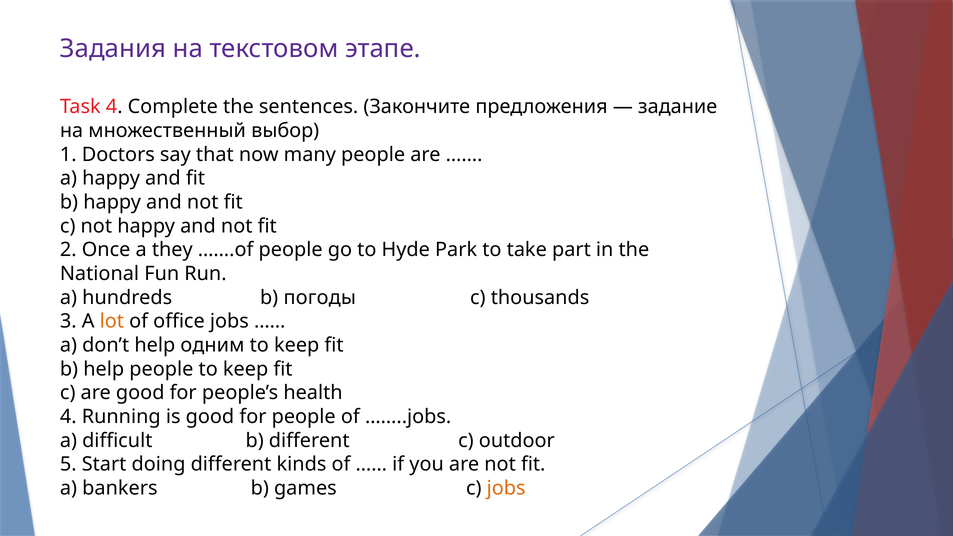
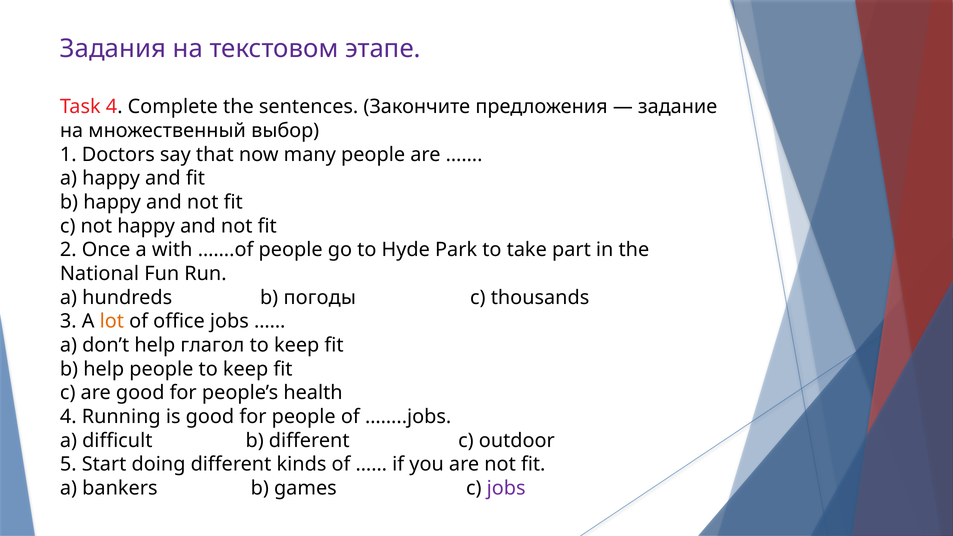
they: they -> with
одним: одним -> глагол
jobs at (506, 488) colour: orange -> purple
